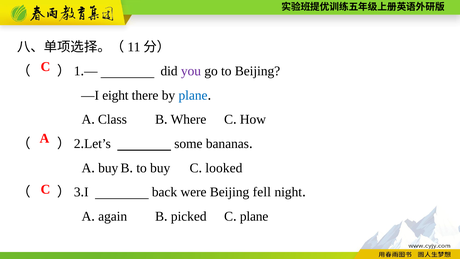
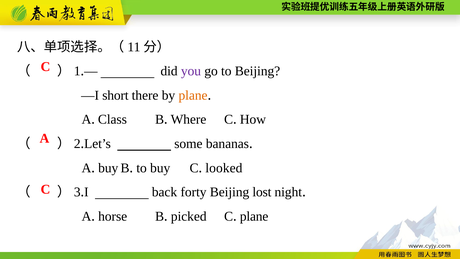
eight: eight -> short
plane at (193, 95) colour: blue -> orange
were: were -> forty
fell: fell -> lost
again: again -> horse
